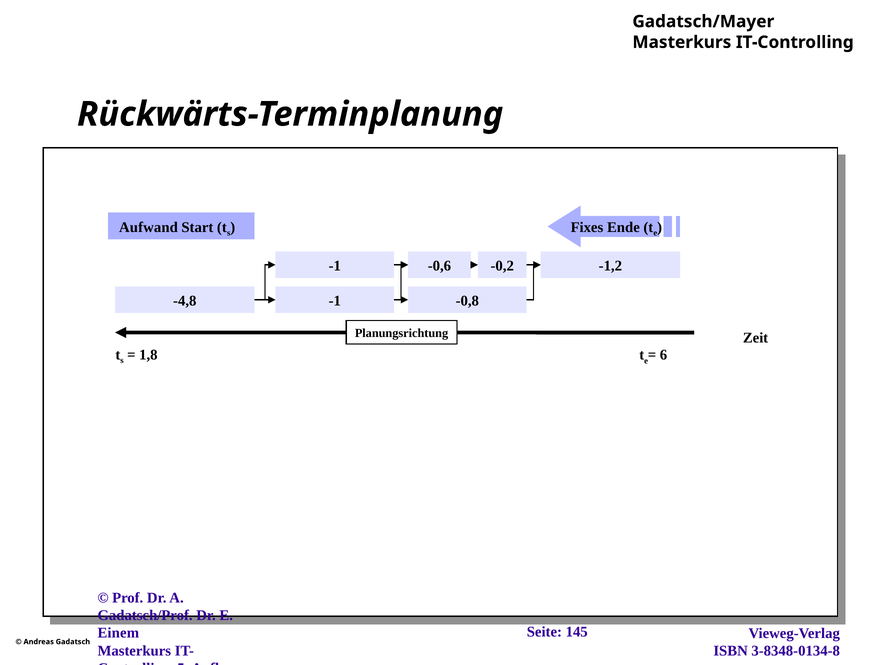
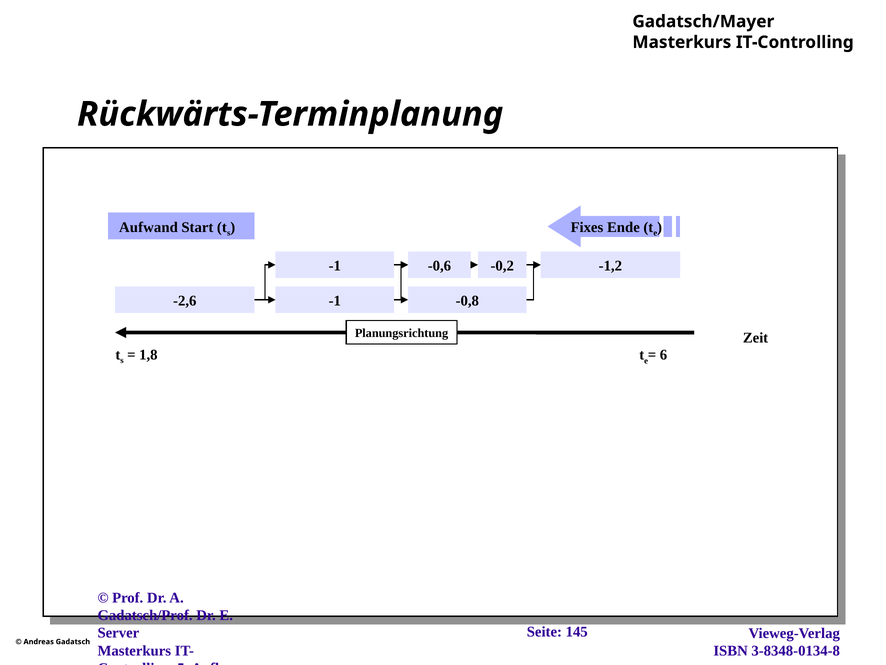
-4,8: -4,8 -> -2,6
Einem: Einem -> Server
